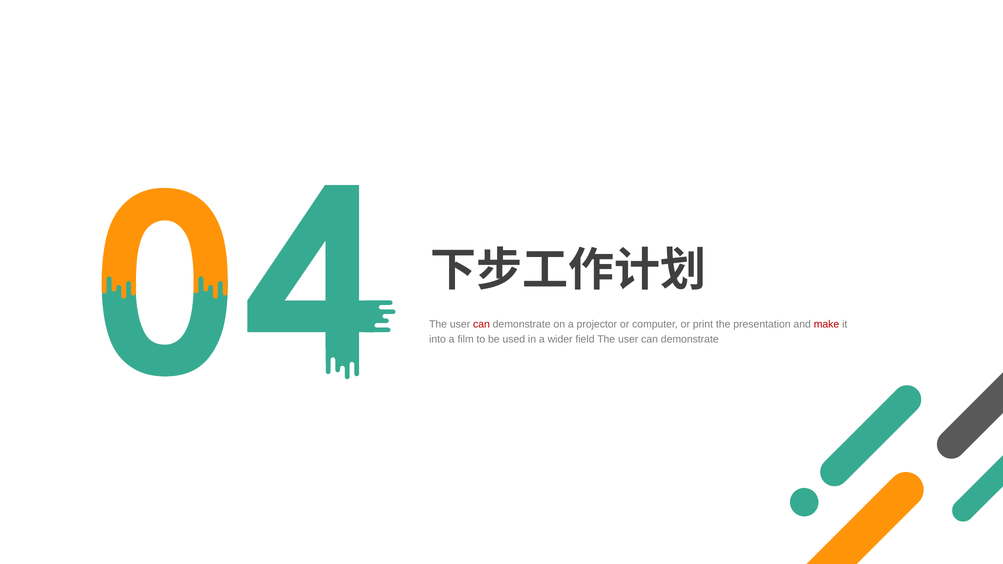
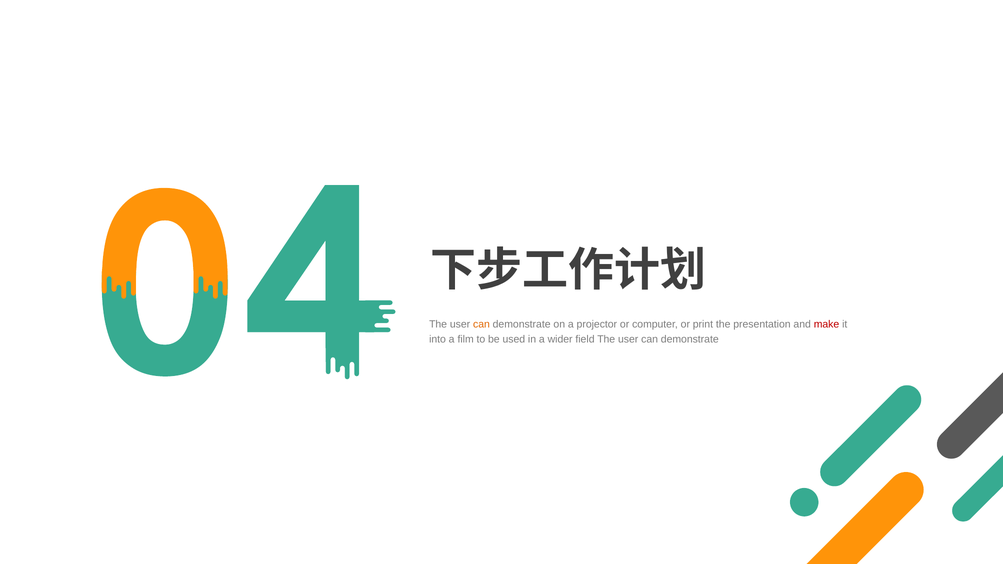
can at (481, 325) colour: red -> orange
